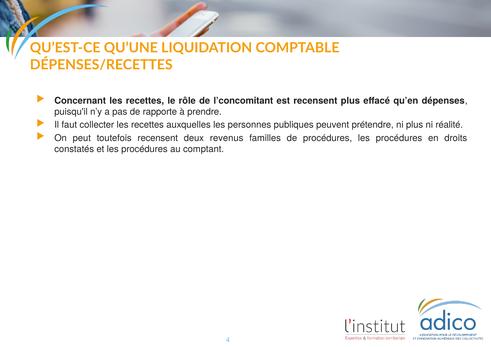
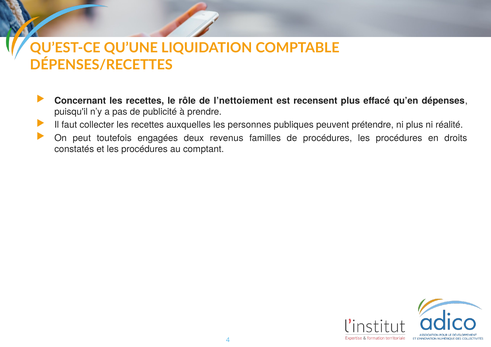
l’concomitant: l’concomitant -> l’nettoiement
rapporte: rapporte -> publicité
toutefois recensent: recensent -> engagées
